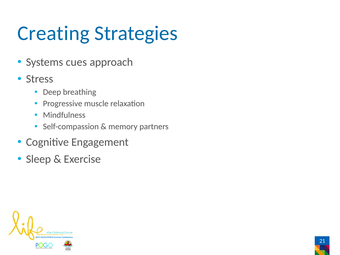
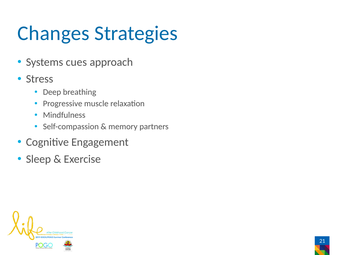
Creating: Creating -> Changes
